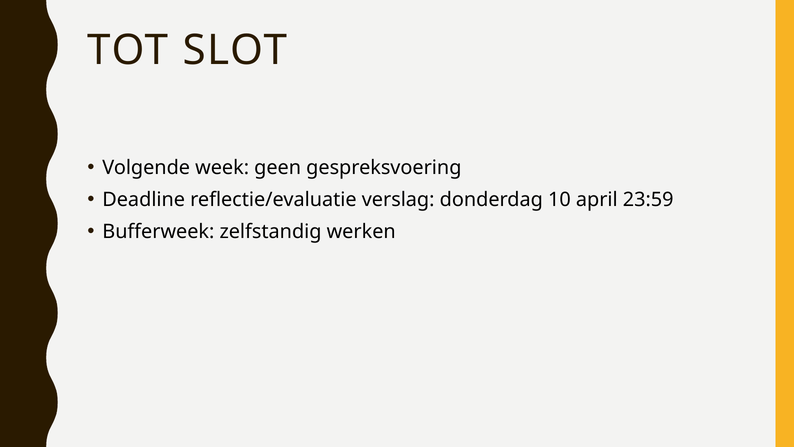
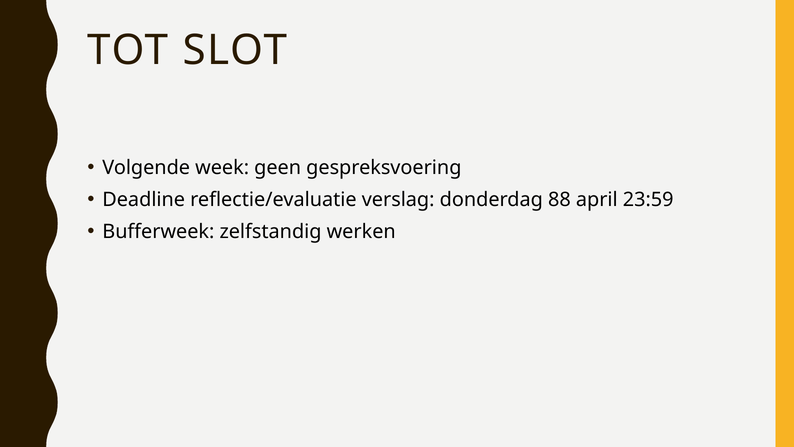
10: 10 -> 88
